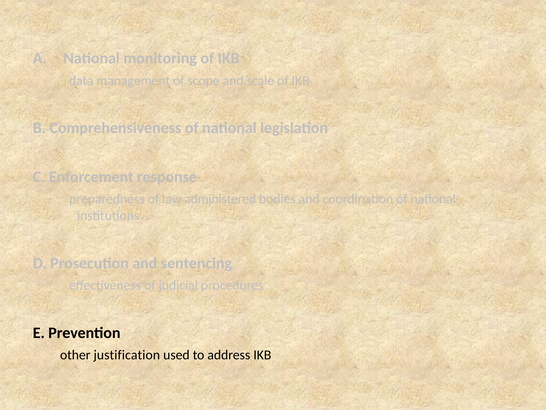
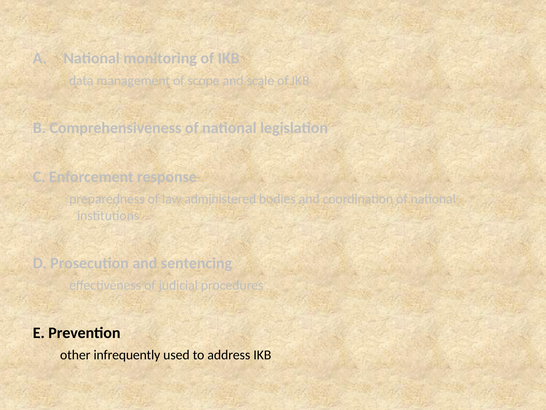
justification: justification -> infrequently
